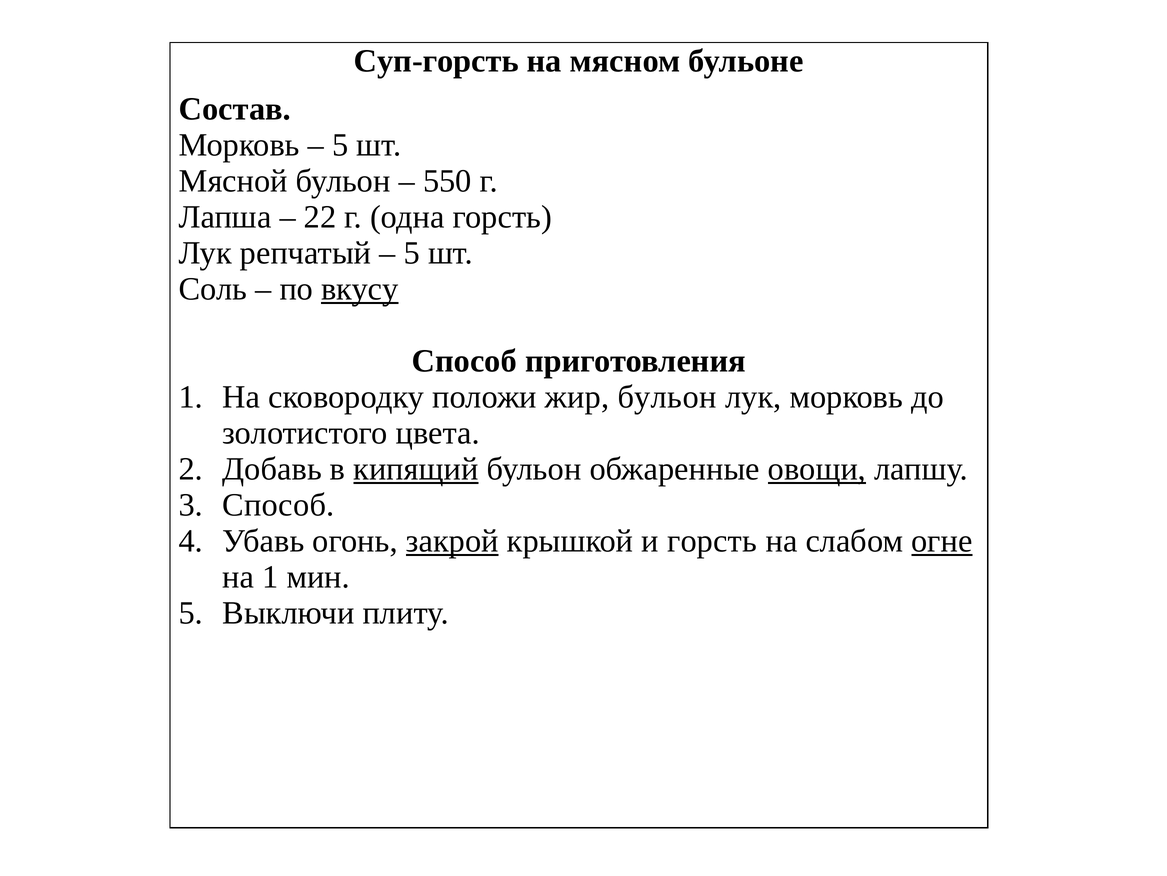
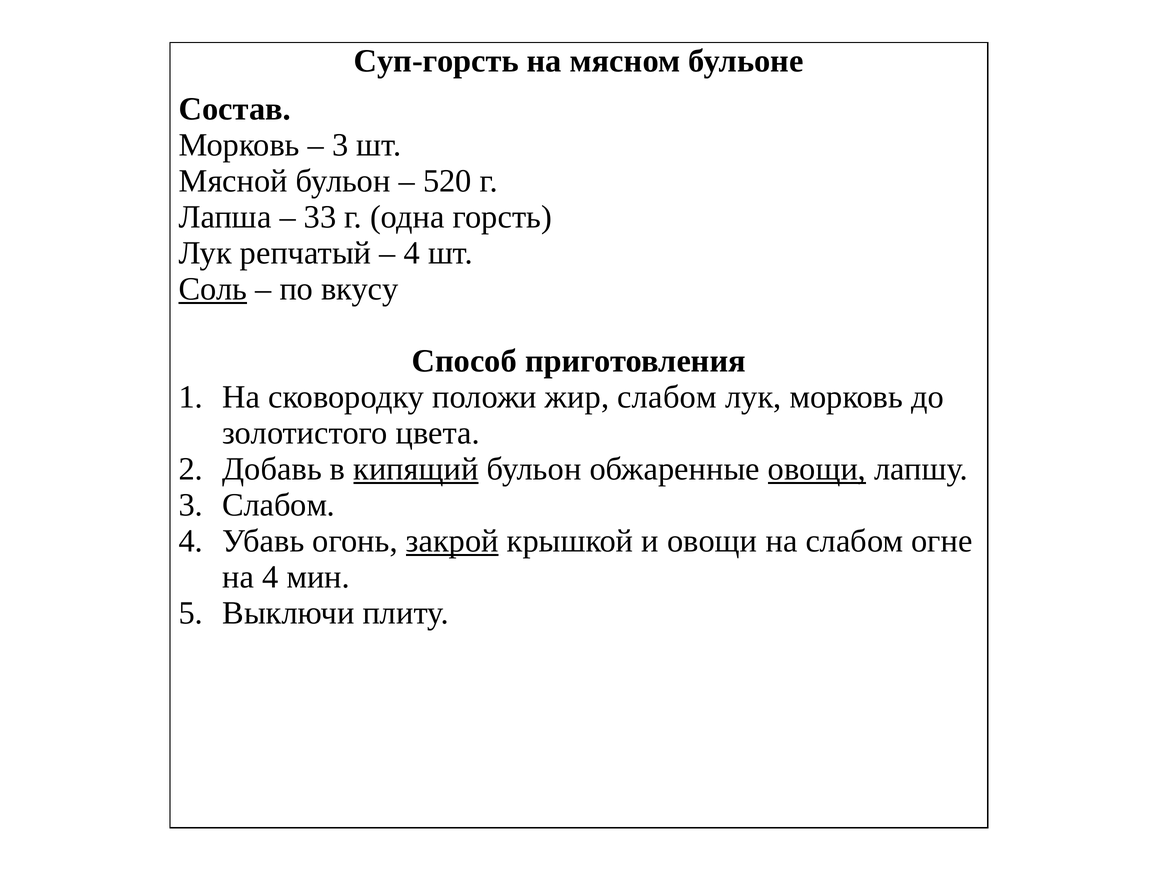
5 at (340, 145): 5 -> 3
550: 550 -> 520
22: 22 -> 33
5 at (412, 253): 5 -> 4
Соль underline: none -> present
вкусу underline: present -> none
жир бульон: бульон -> слабом
Способ at (278, 505): Способ -> Слабом
и горсть: горсть -> овощи
огне underline: present -> none
на 1: 1 -> 4
